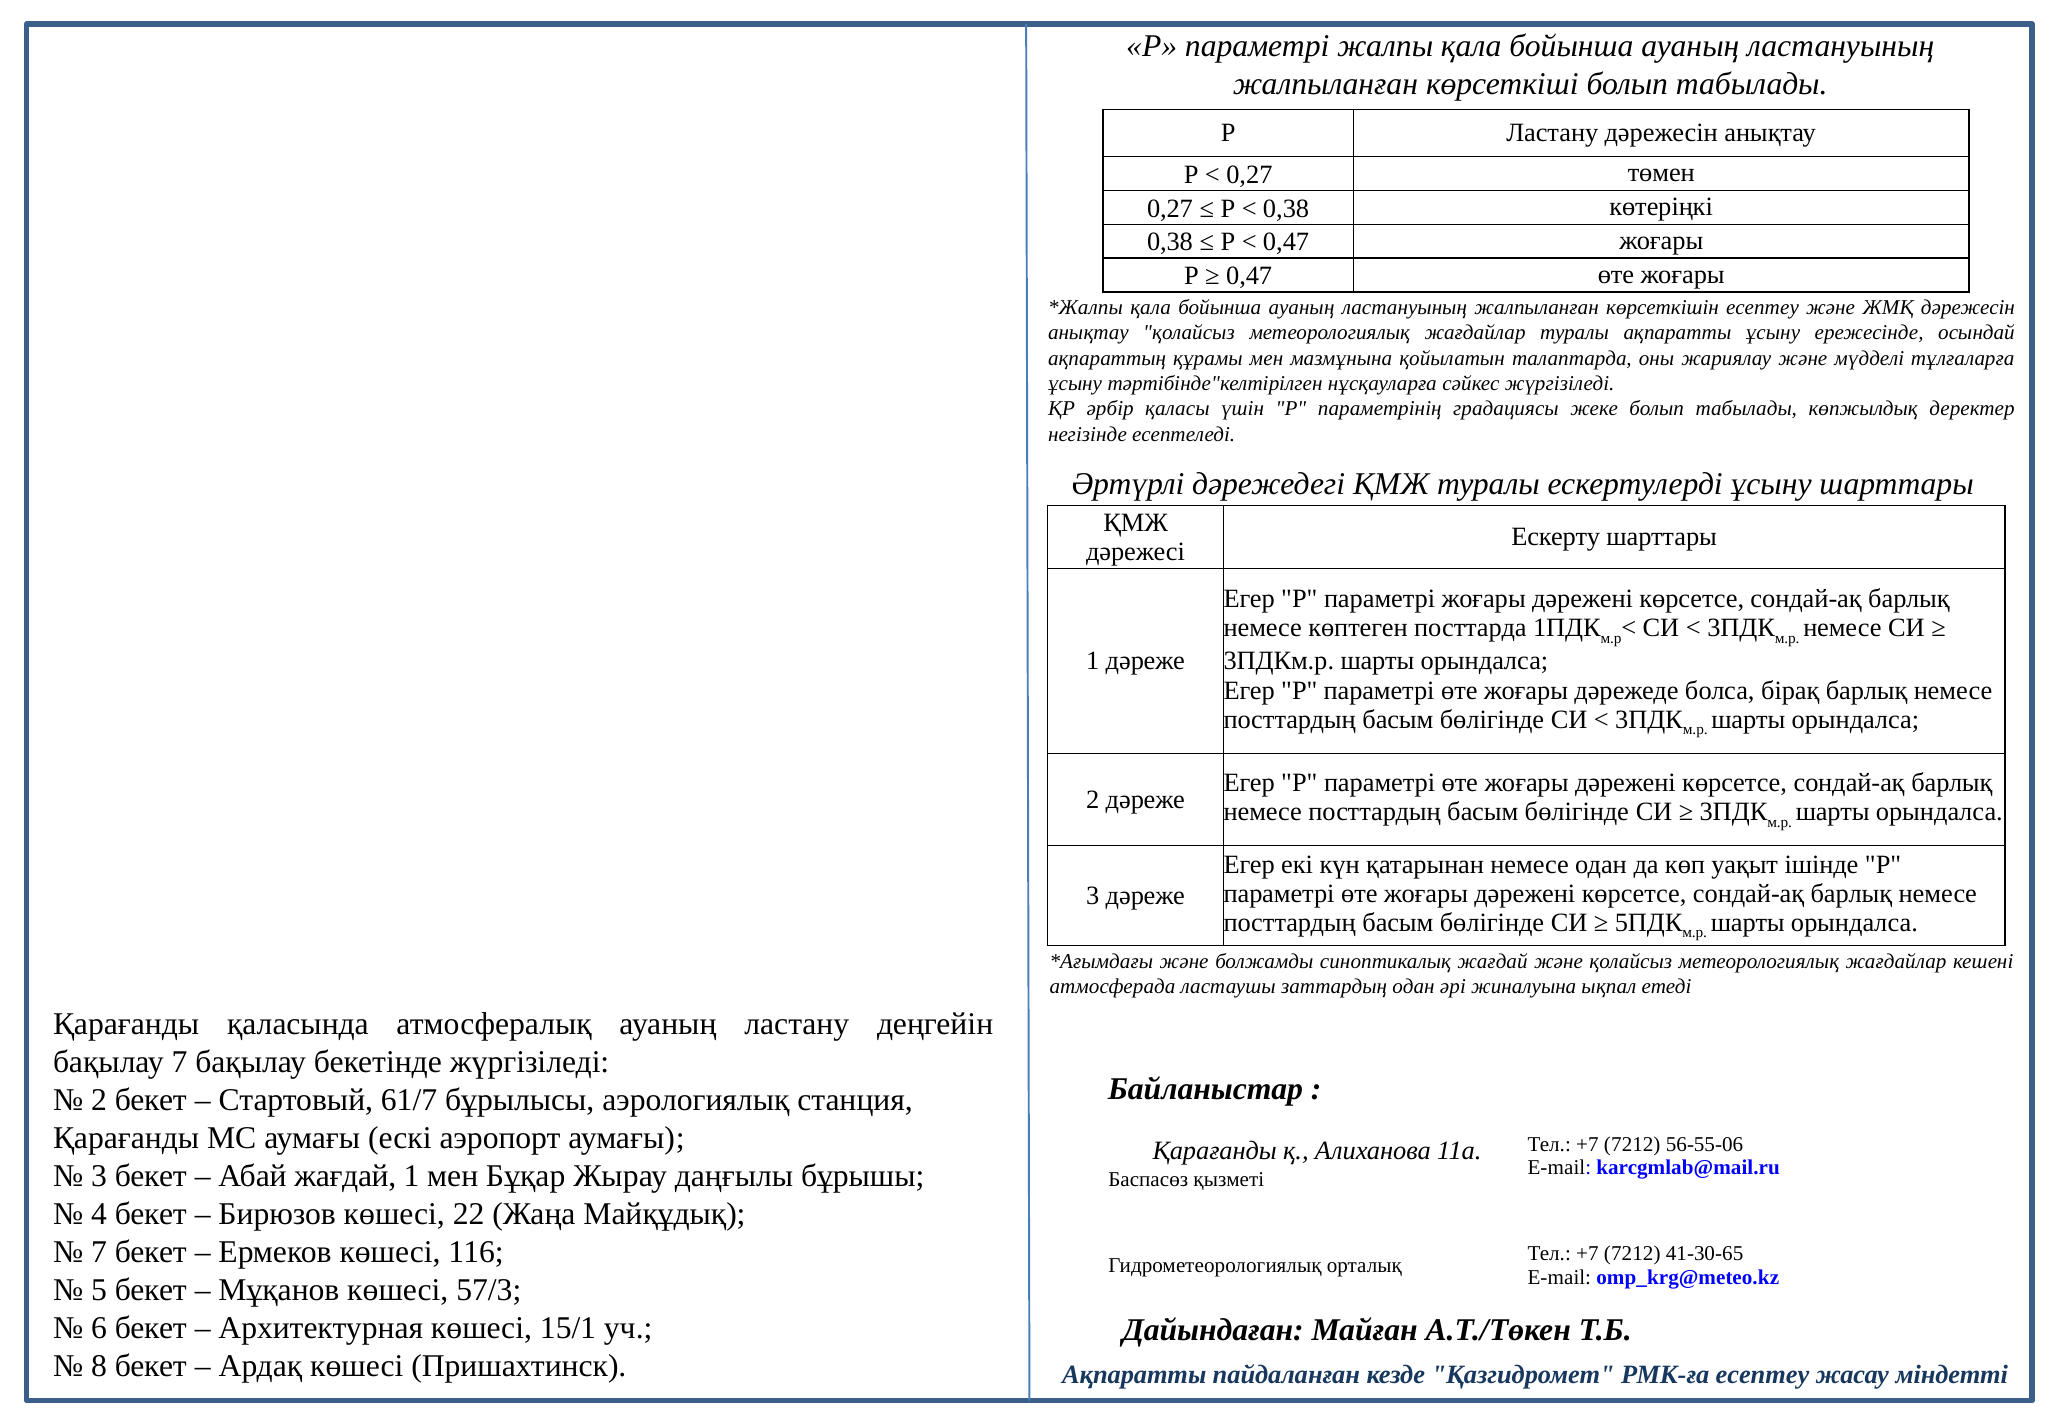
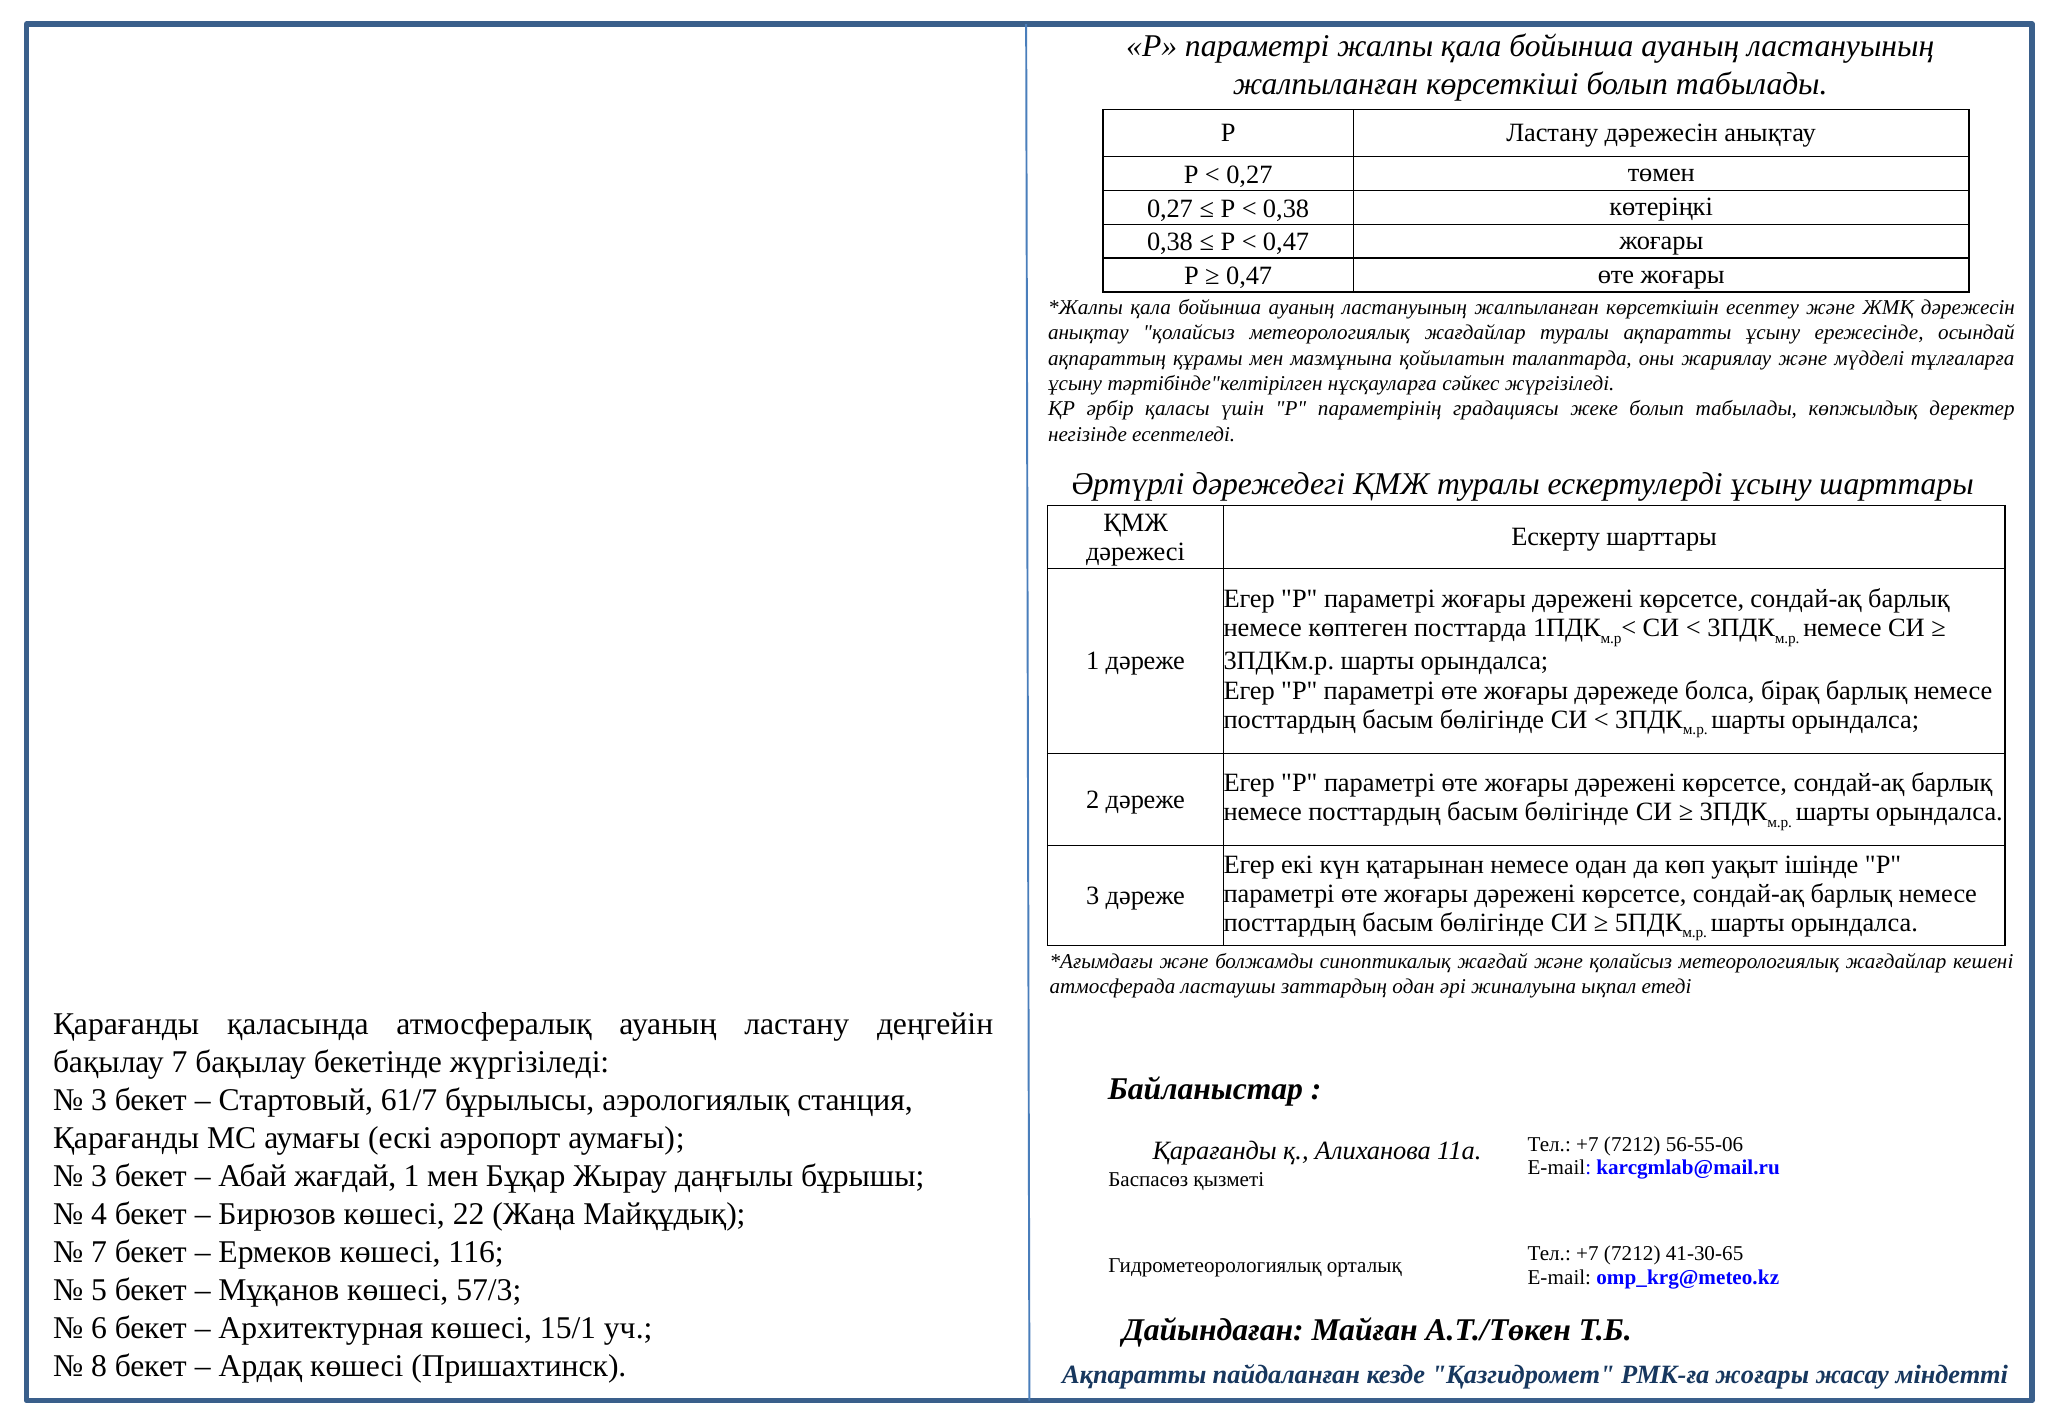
2 at (99, 1100): 2 -> 3
РМК-ға есептеу: есептеу -> жоғары
